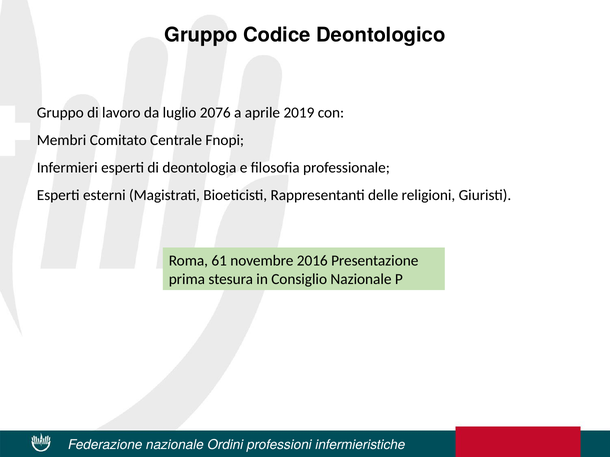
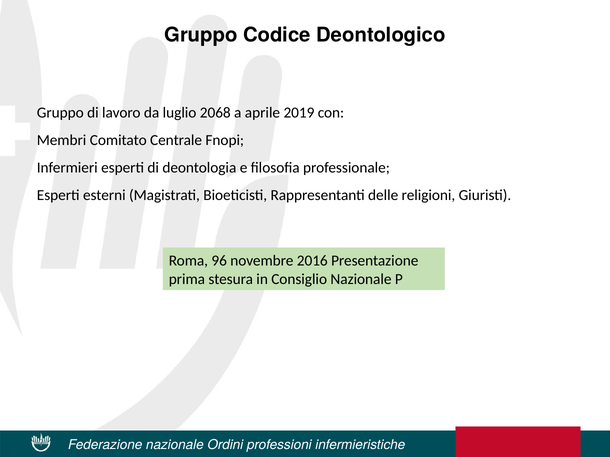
2076: 2076 -> 2068
61: 61 -> 96
